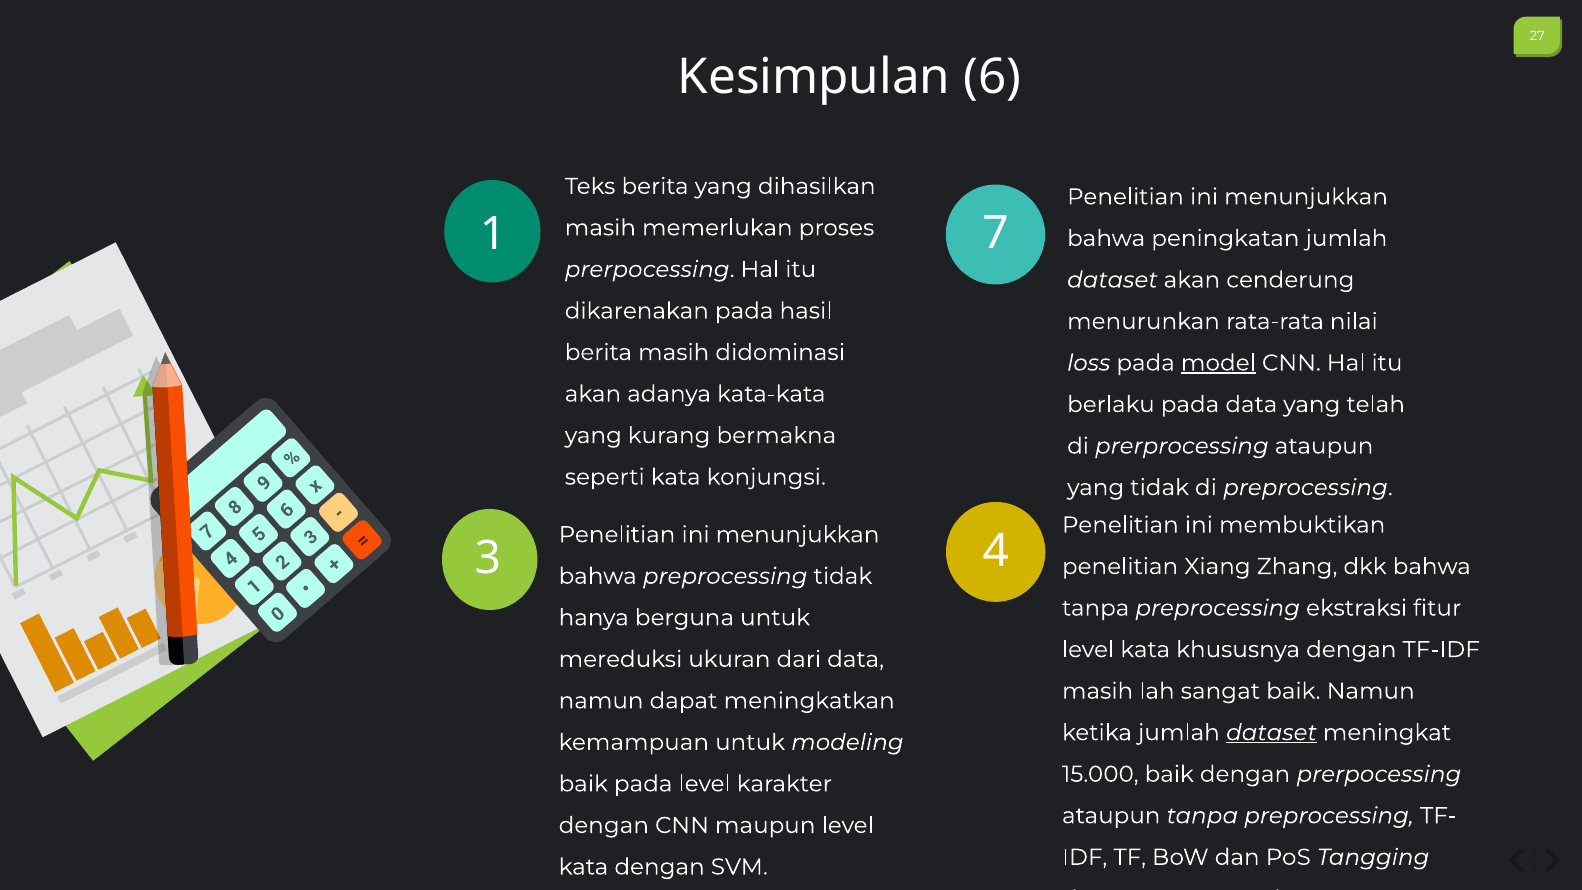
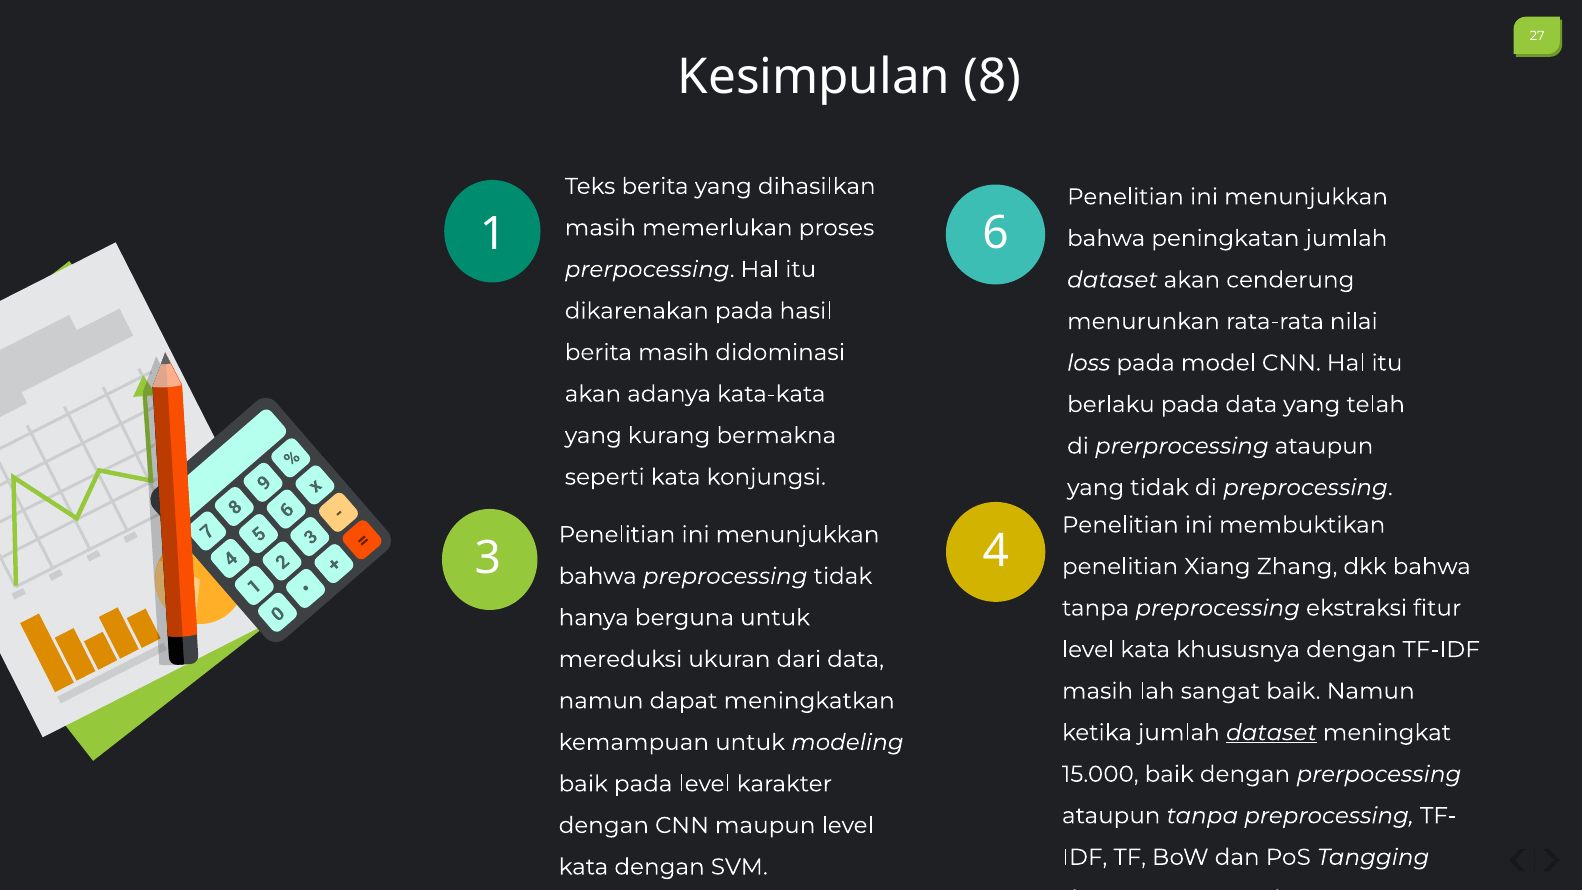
6: 6 -> 8
7: 7 -> 6
model underline: present -> none
